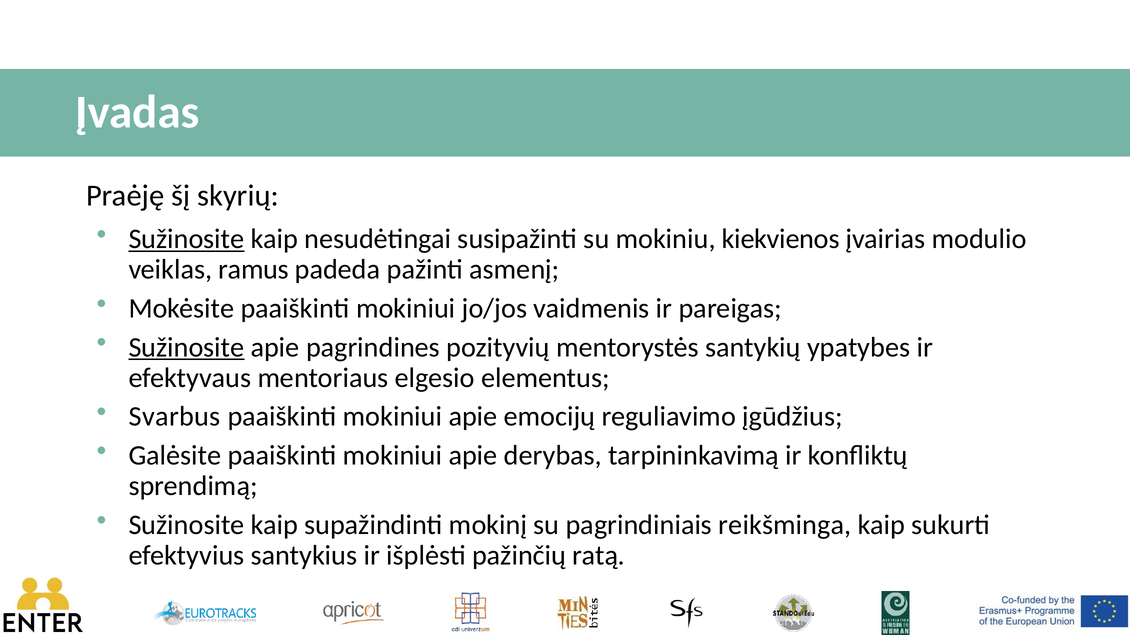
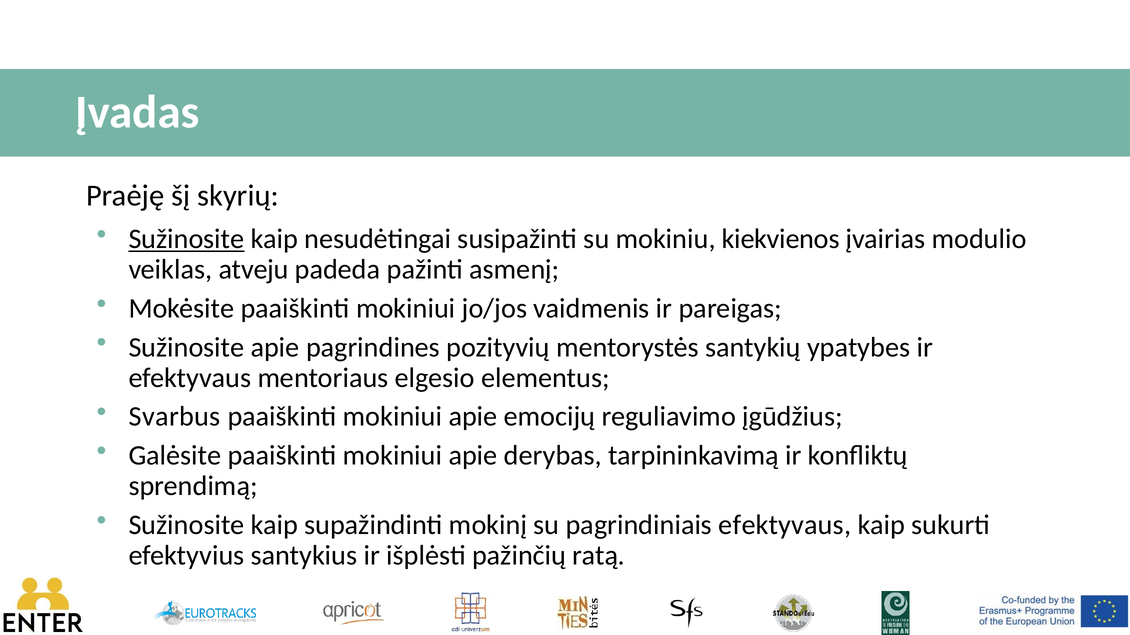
ramus: ramus -> atveju
Sužinosite at (186, 348) underline: present -> none
pagrindiniais reikšminga: reikšminga -> efektyvaus
